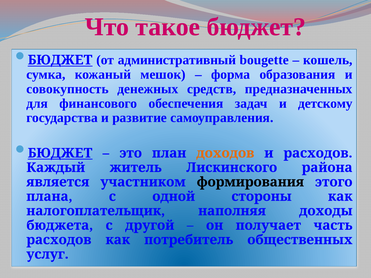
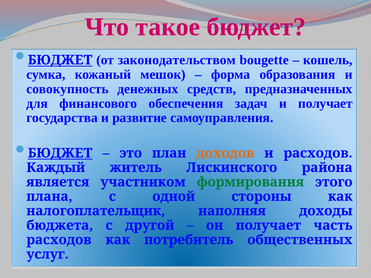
административный: административный -> законодательством
и детскому: детскому -> получает
формирования colour: black -> green
